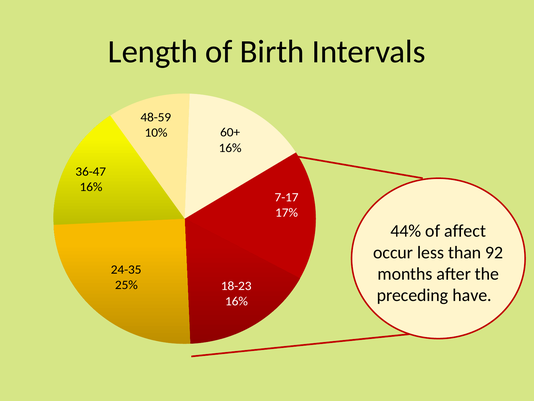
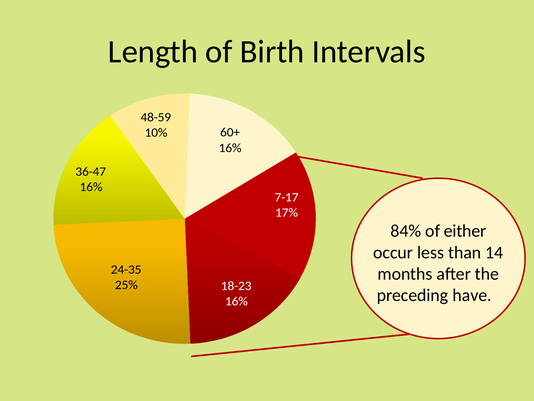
44%: 44% -> 84%
affect: affect -> either
92: 92 -> 14
